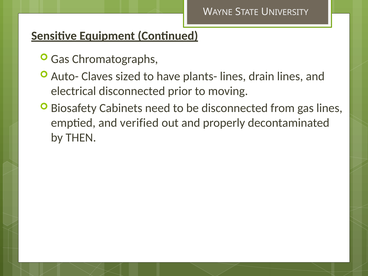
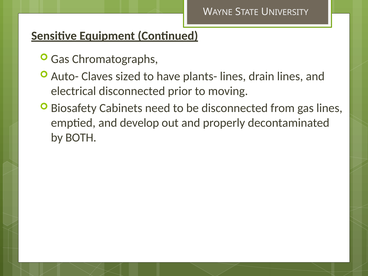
verified: verified -> develop
THEN: THEN -> BOTH
